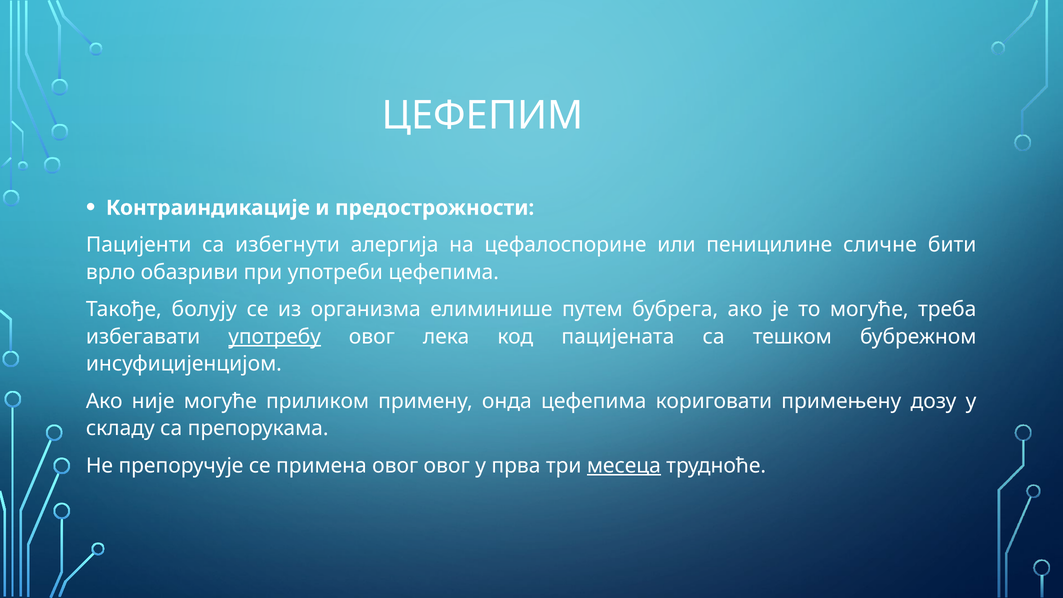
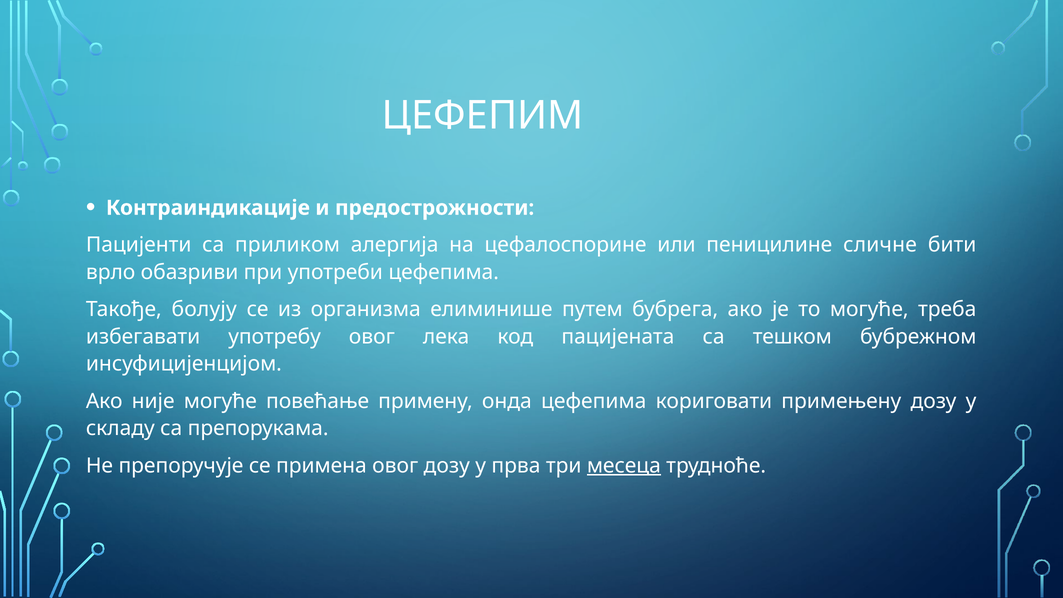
избегнути: избегнути -> приликом
употребу underline: present -> none
приликом: приликом -> повећање
овог овог: овог -> дозу
